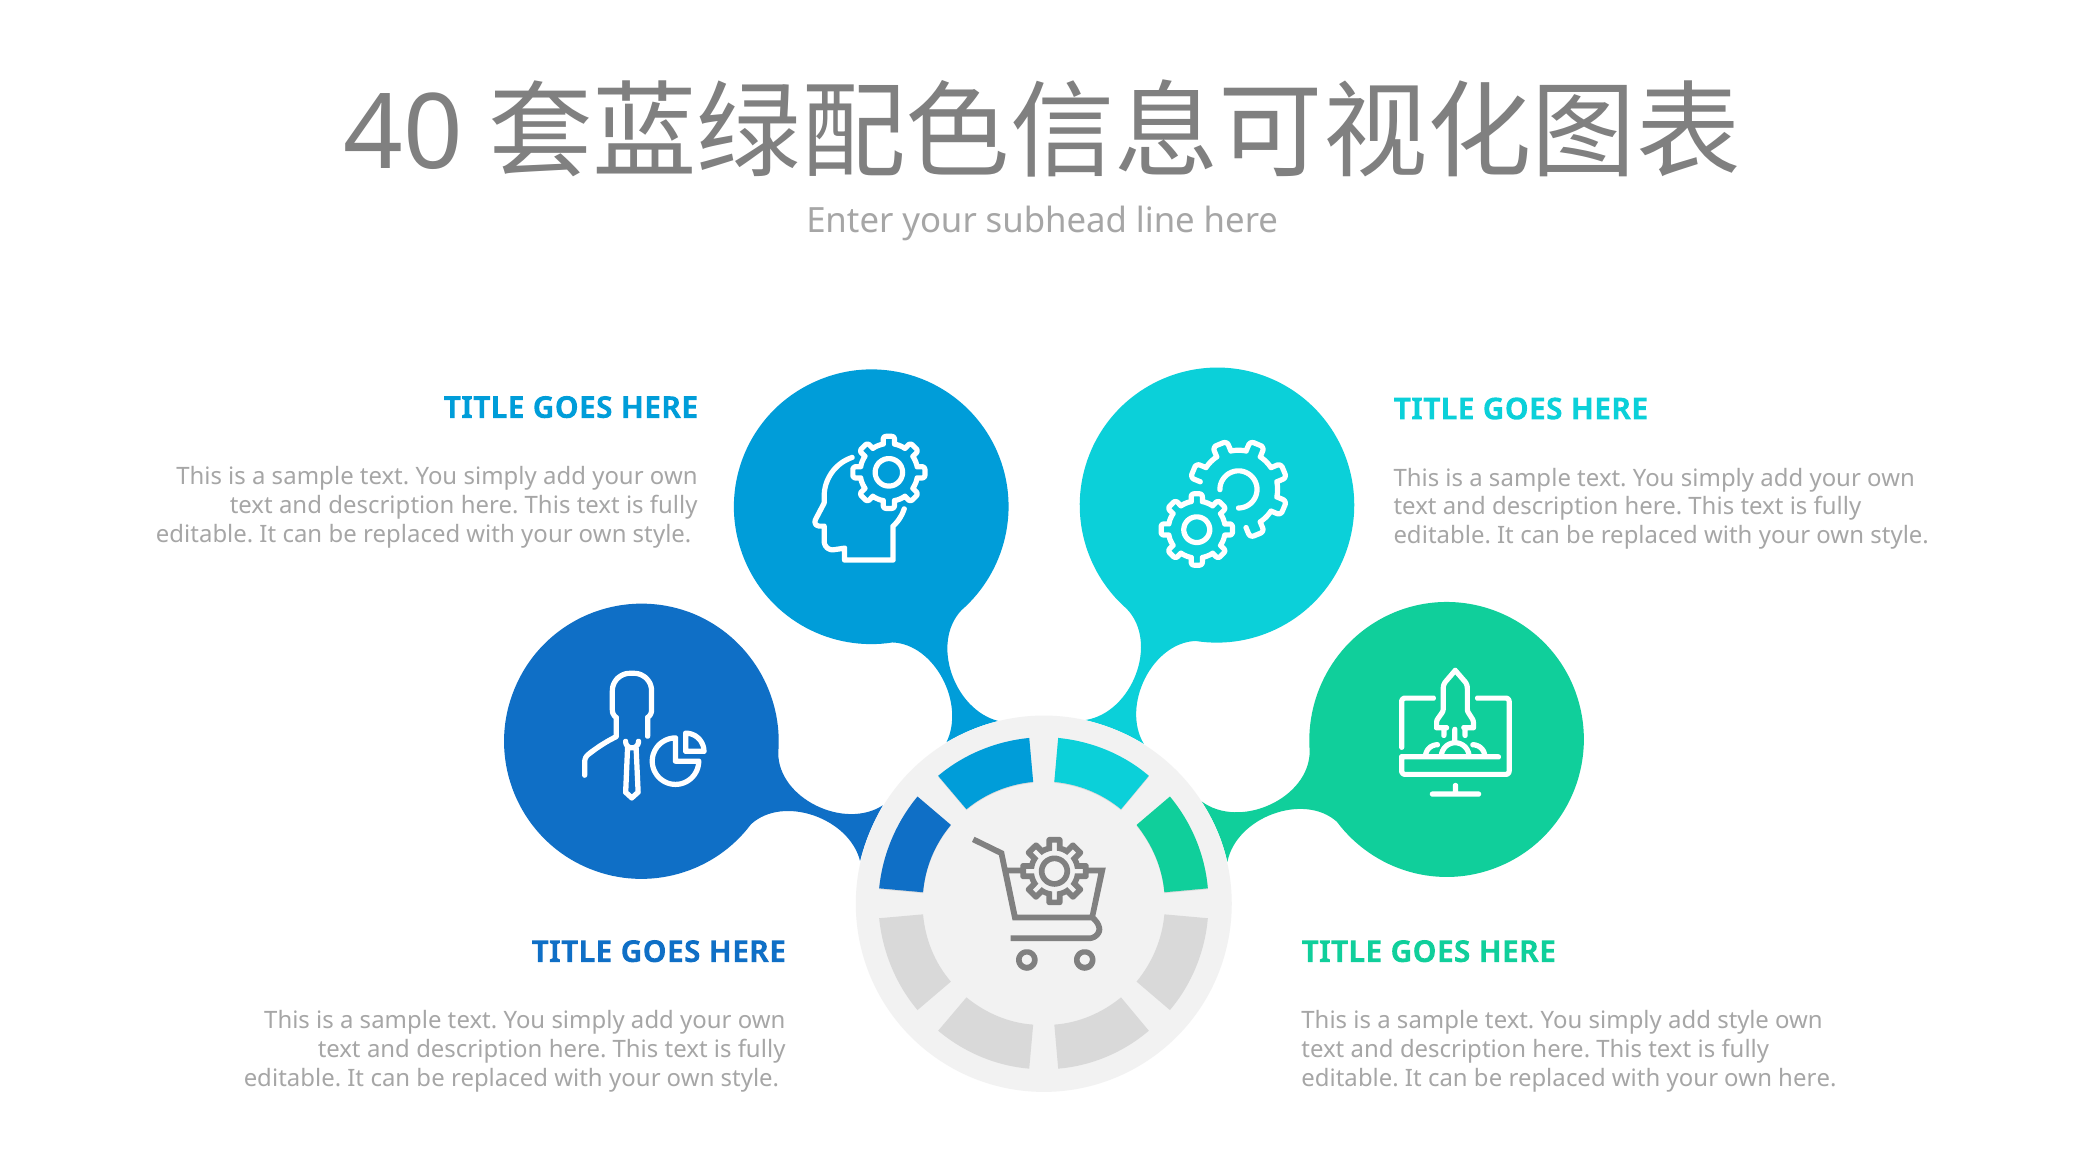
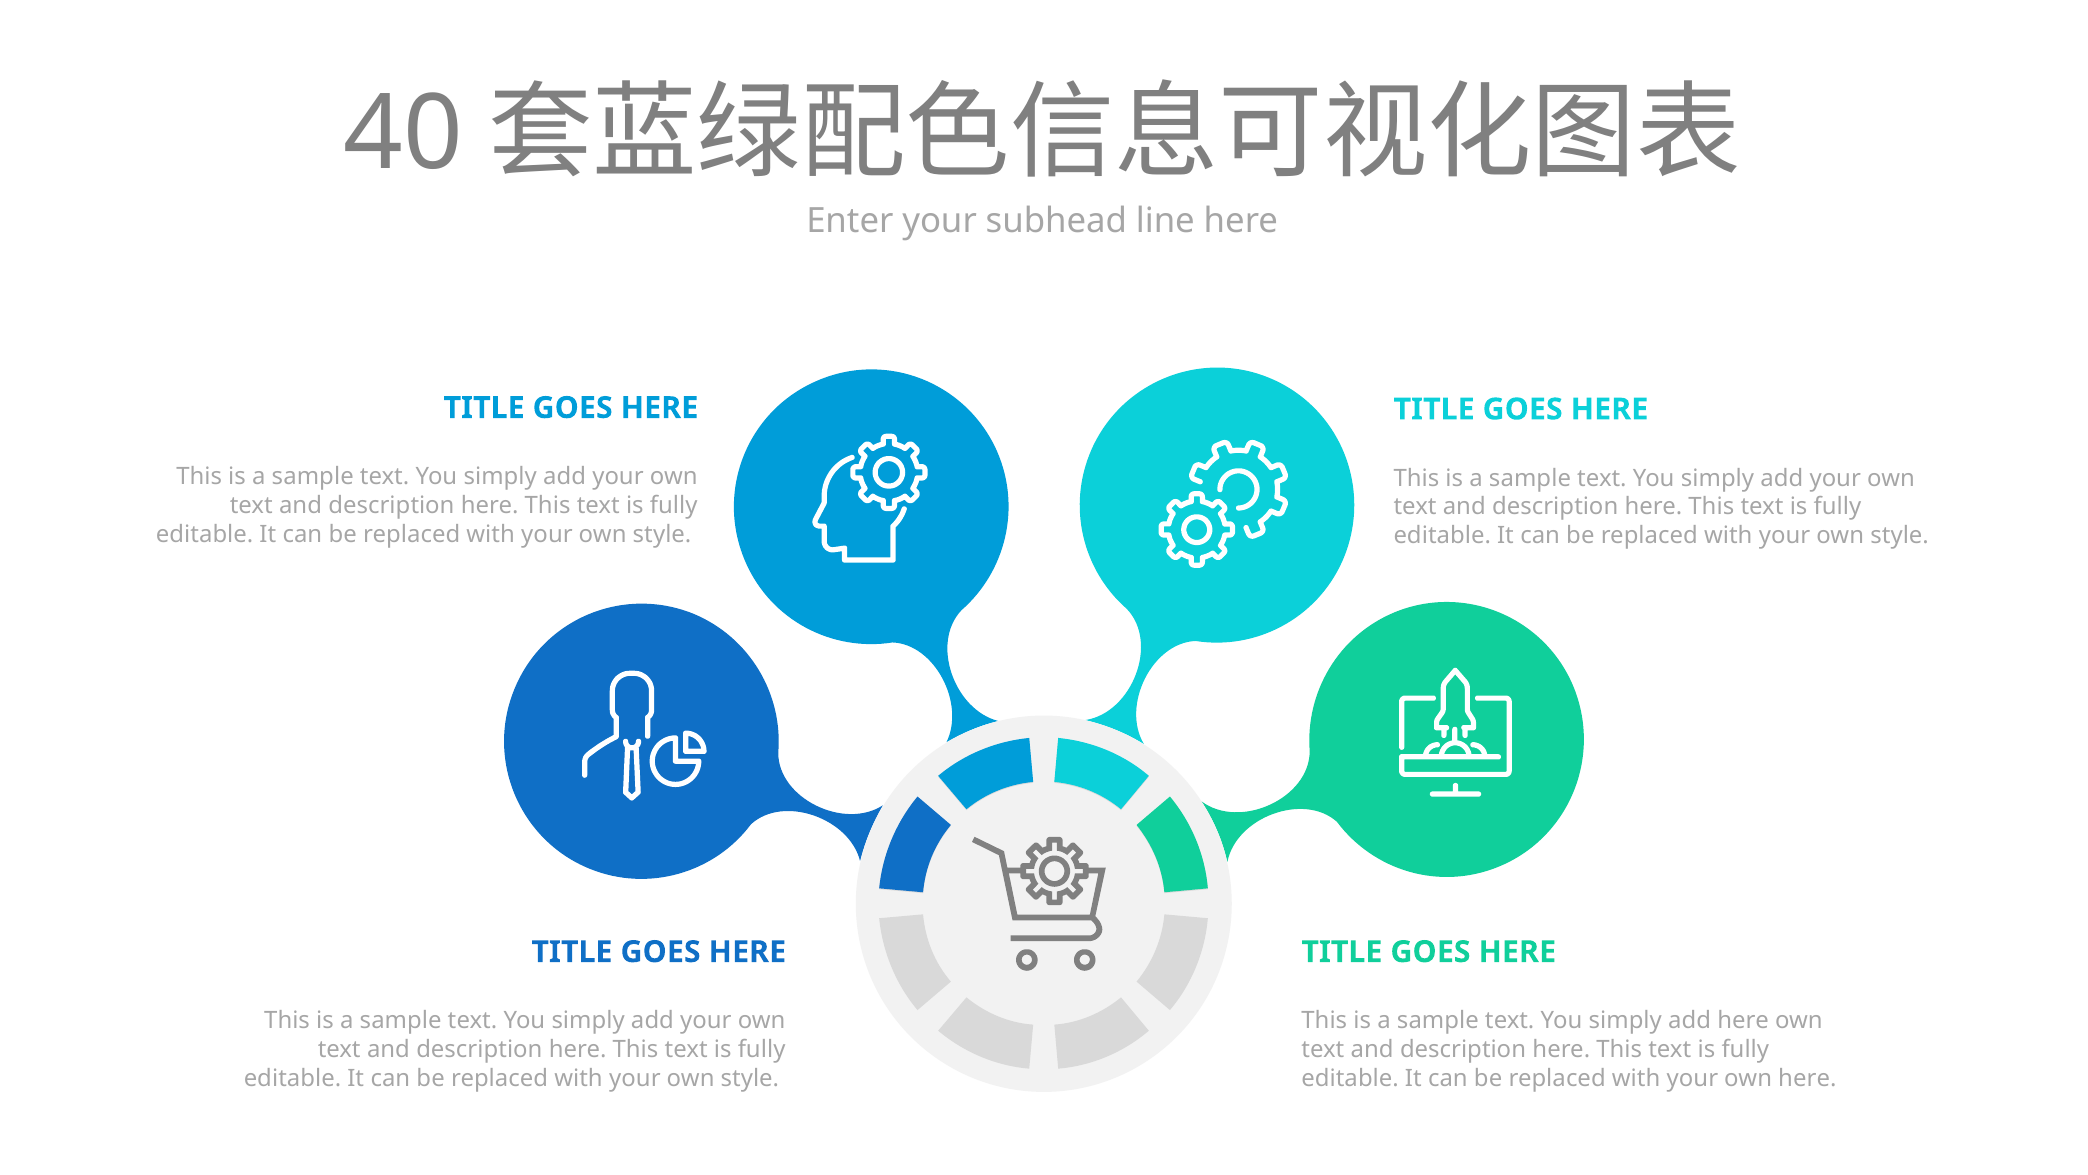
add style: style -> here
